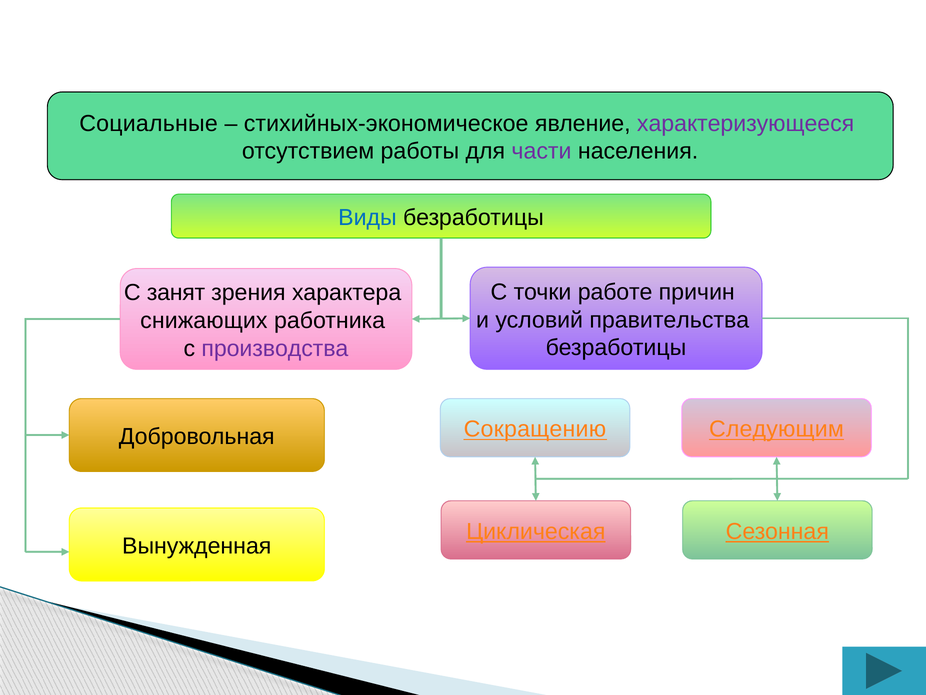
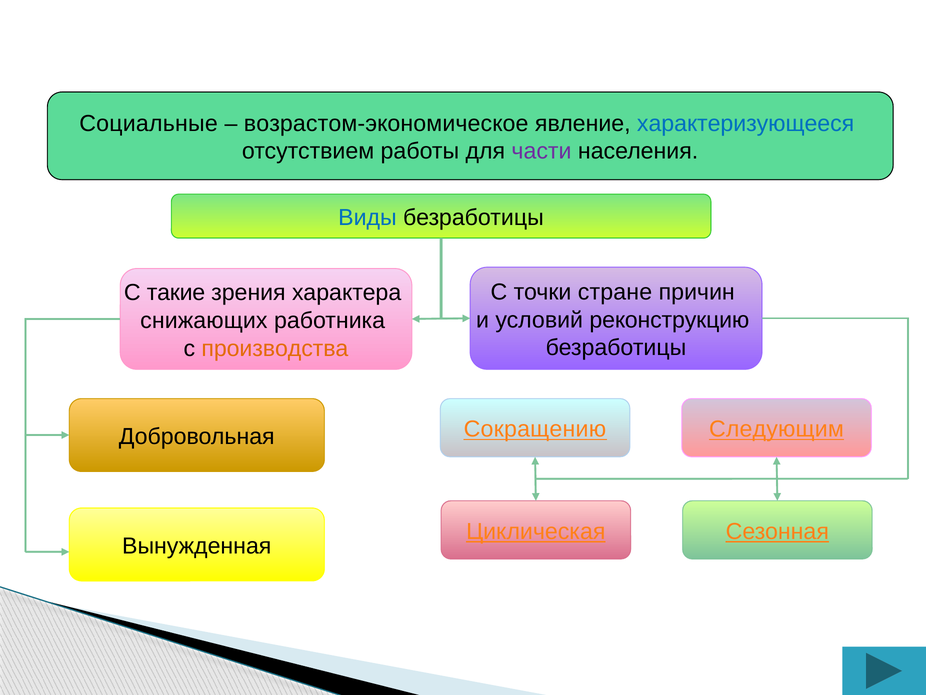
стихийных-экономическое: стихийных-экономическое -> возрастом-экономическое
характеризующееся colour: purple -> blue
работе: работе -> стране
занят: занят -> такие
правительства: правительства -> реконструкцию
производства colour: purple -> orange
